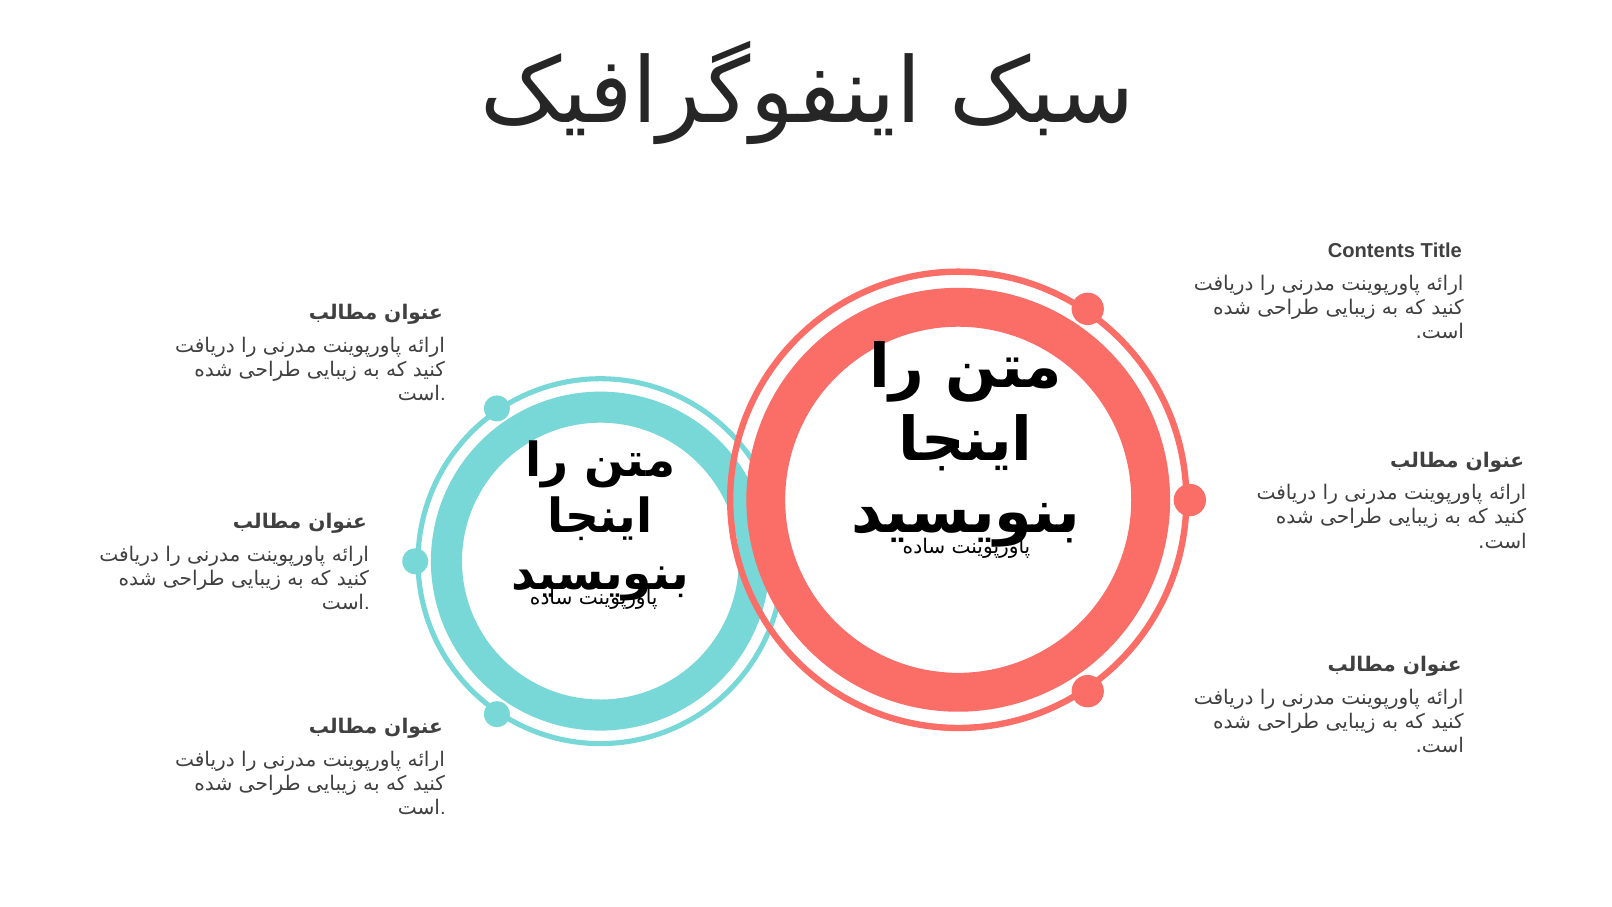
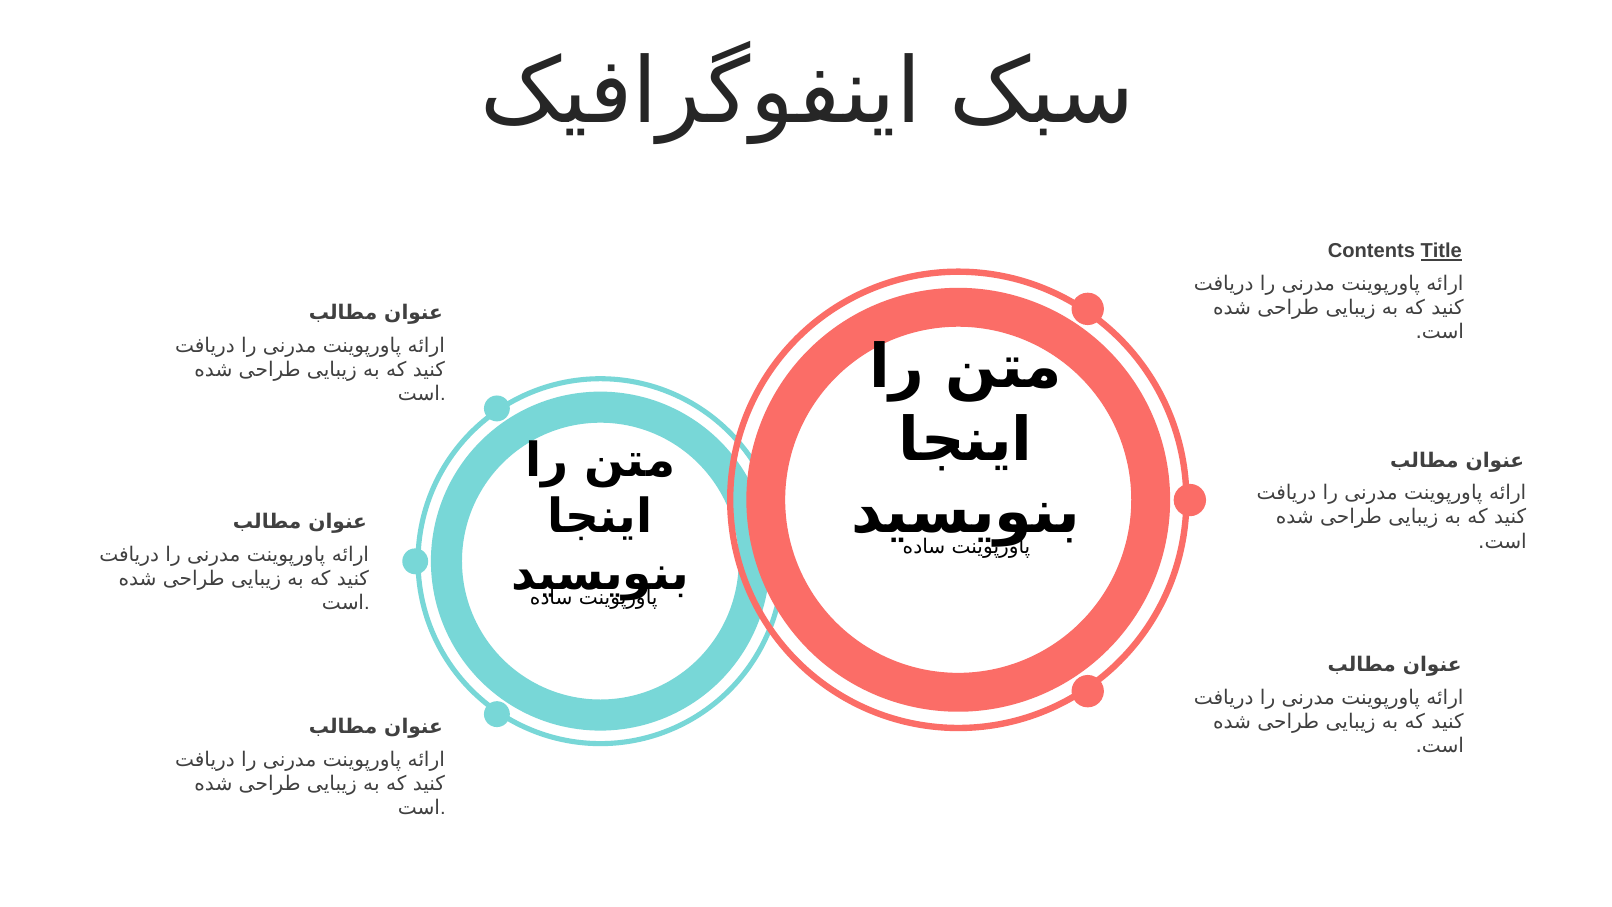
Title underline: none -> present
